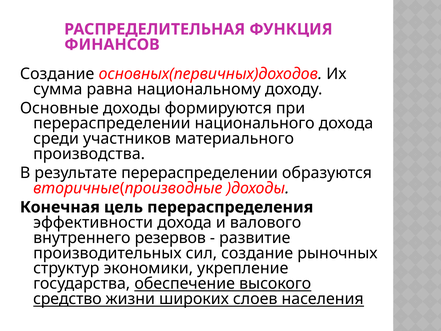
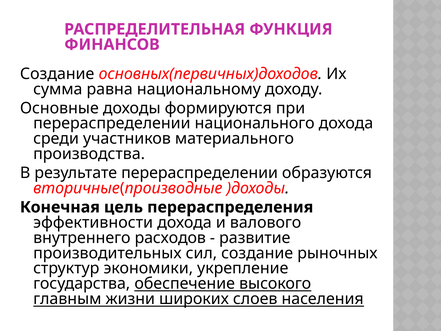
резервов: резервов -> расходов
средство: средство -> главным
